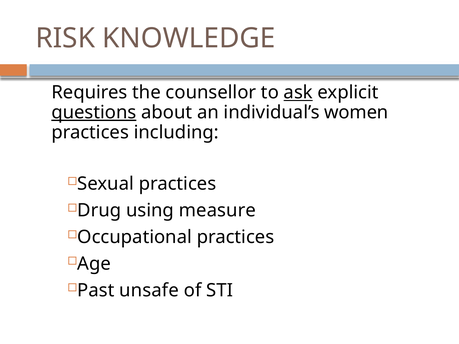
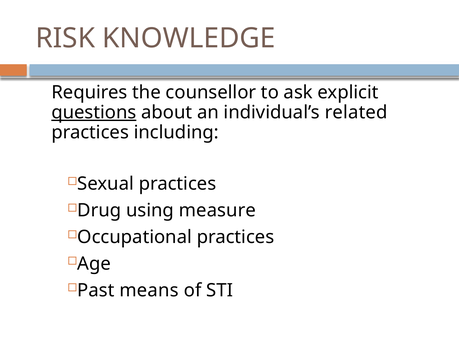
ask underline: present -> none
women: women -> related
unsafe: unsafe -> means
